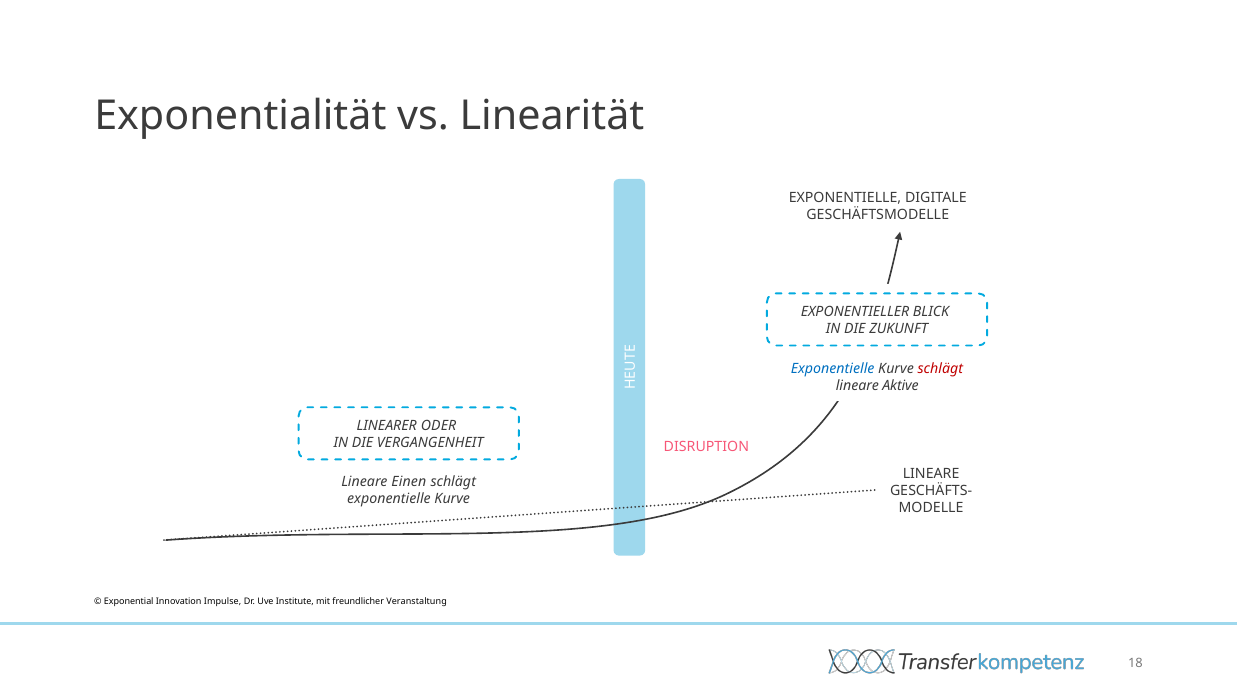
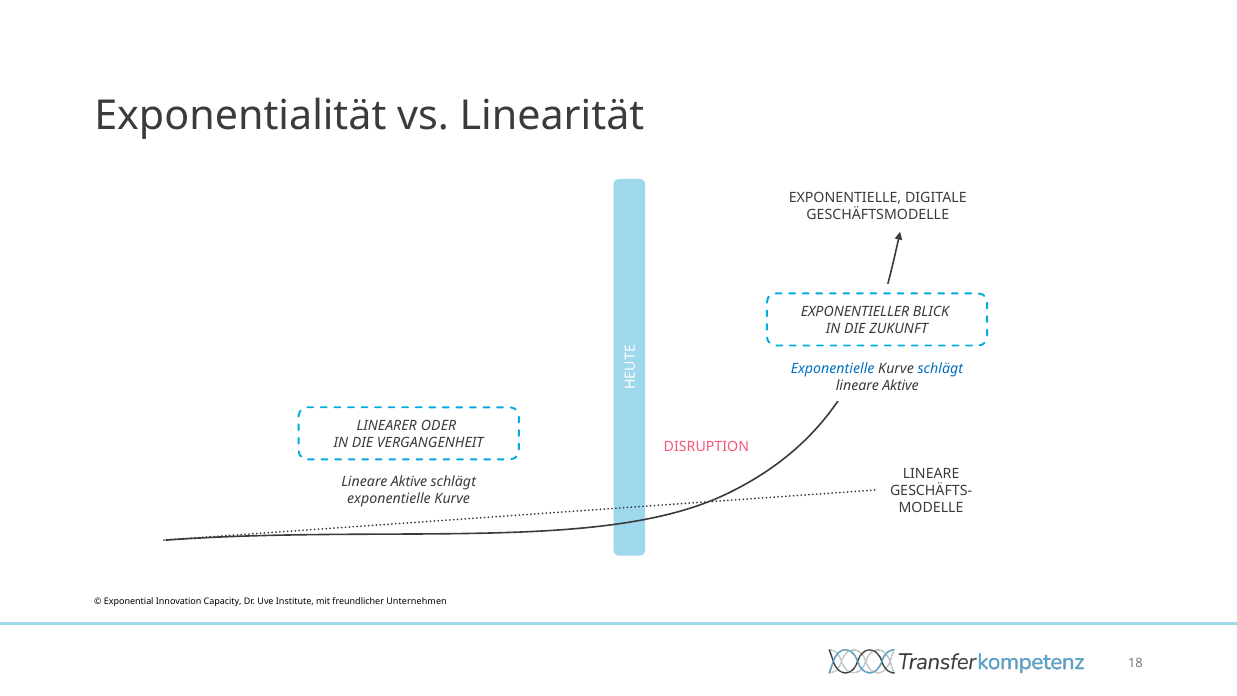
schlägt at (940, 368) colour: red -> blue
Einen at (409, 482): Einen -> Aktive
Impulse: Impulse -> Capacity
Veranstaltung: Veranstaltung -> Unternehmen
